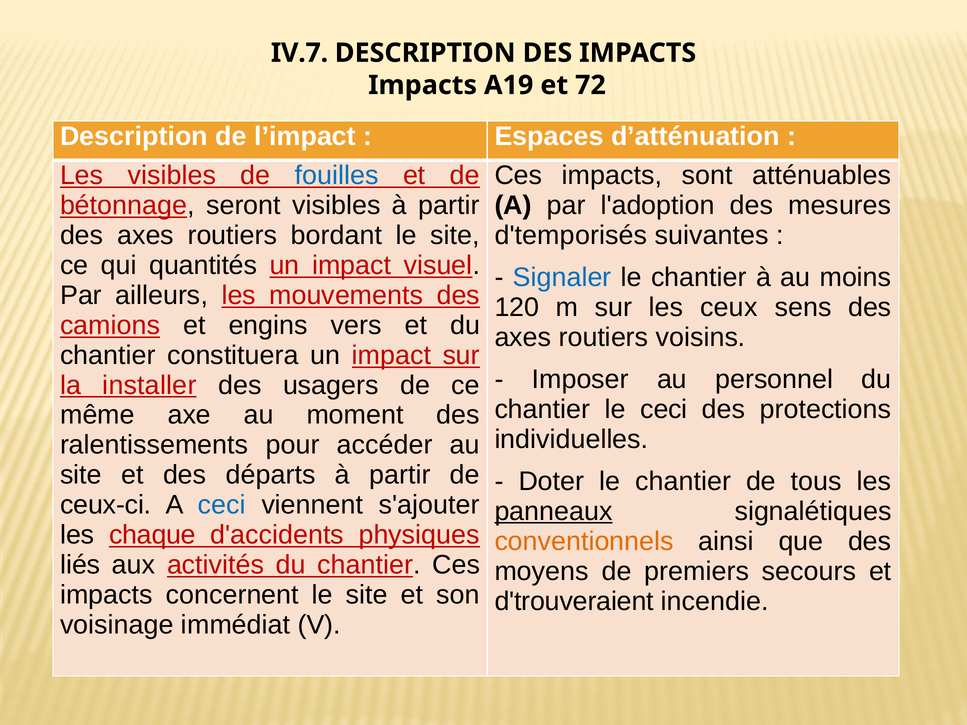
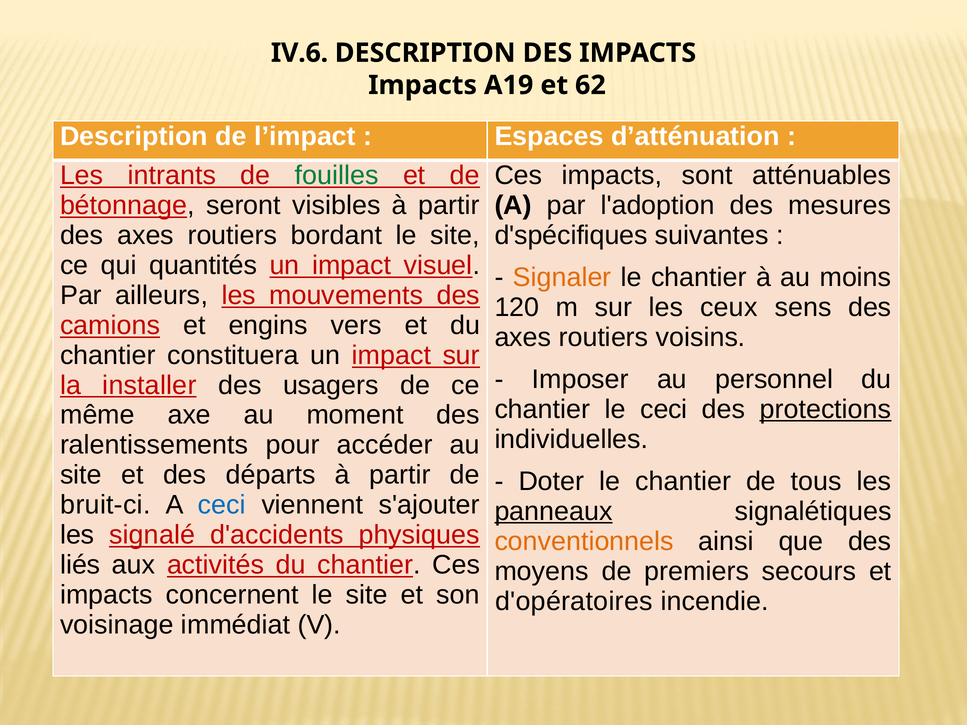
IV.7: IV.7 -> IV.6
72: 72 -> 62
Les visibles: visibles -> intrants
fouilles colour: blue -> green
d'temporisés: d'temporisés -> d'spécifiques
Signaler colour: blue -> orange
protections underline: none -> present
ceux-ci: ceux-ci -> bruit-ci
chaque: chaque -> signalé
d'trouveraient: d'trouveraient -> d'opératoires
